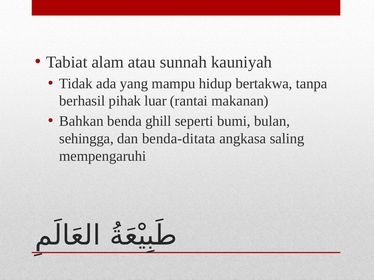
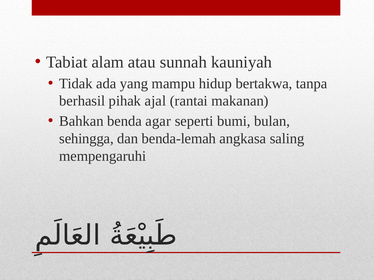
luar: luar -> ajal
ghill: ghill -> agar
benda-ditata: benda-ditata -> benda-lemah
